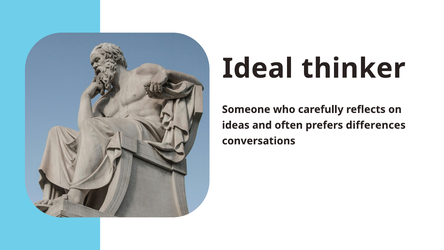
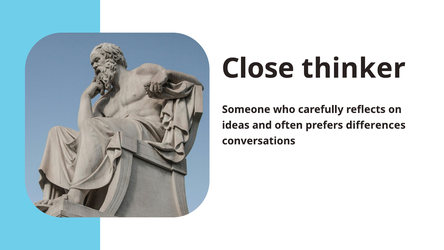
Ideal: Ideal -> Close
